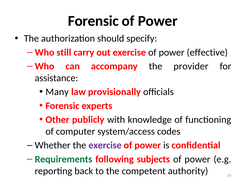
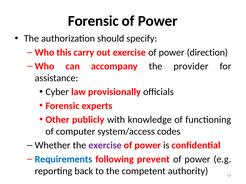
still: still -> this
effective: effective -> direction
Many: Many -> Cyber
Requirements colour: green -> blue
subjects: subjects -> prevent
